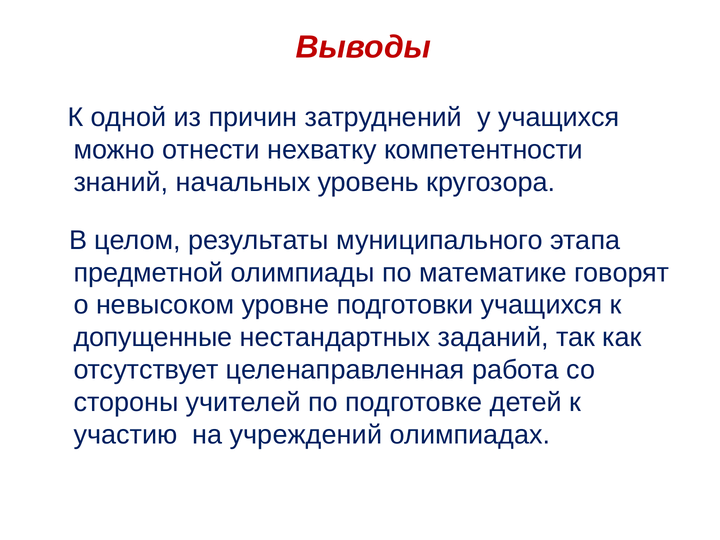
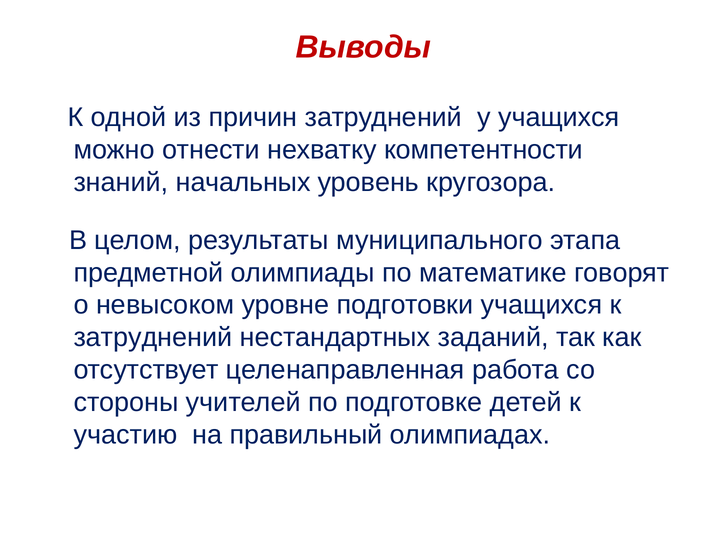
допущенные at (153, 337): допущенные -> затруднений
учреждений: учреждений -> правильный
